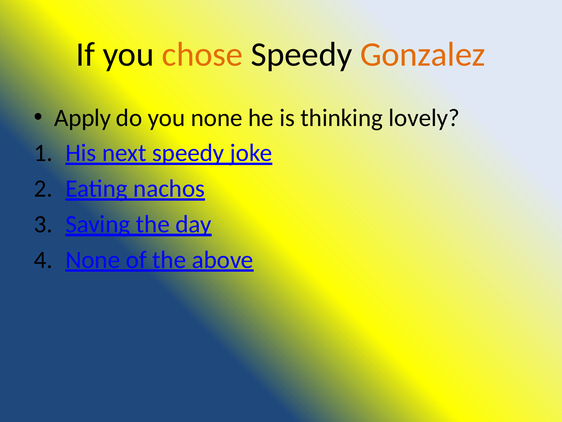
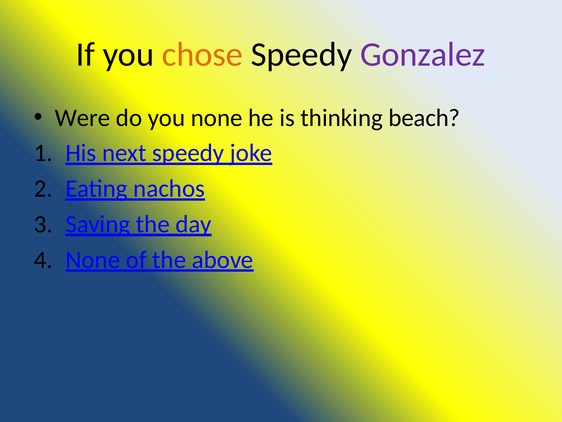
Gonzalez colour: orange -> purple
Apply: Apply -> Were
lovely: lovely -> beach
